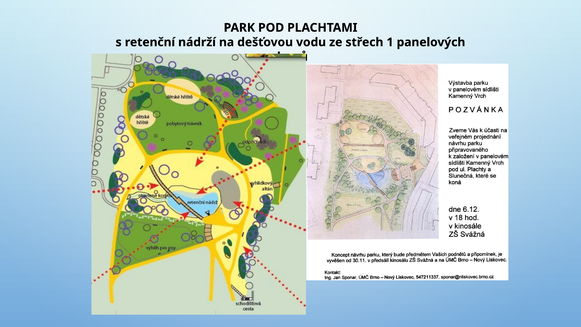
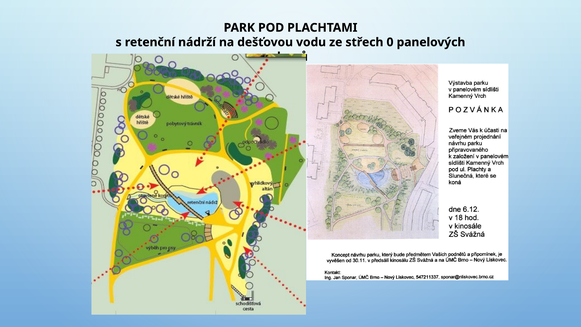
1: 1 -> 0
